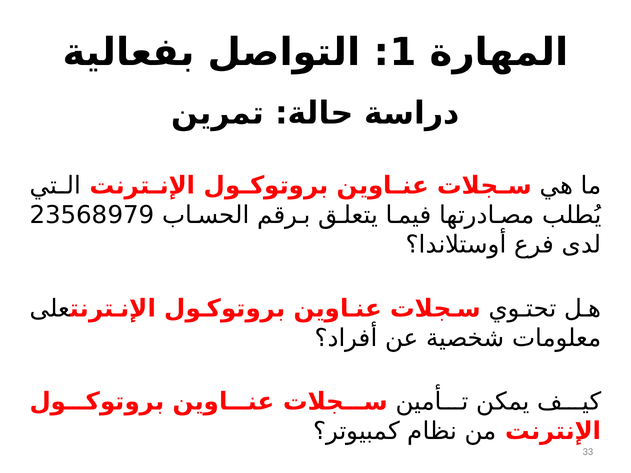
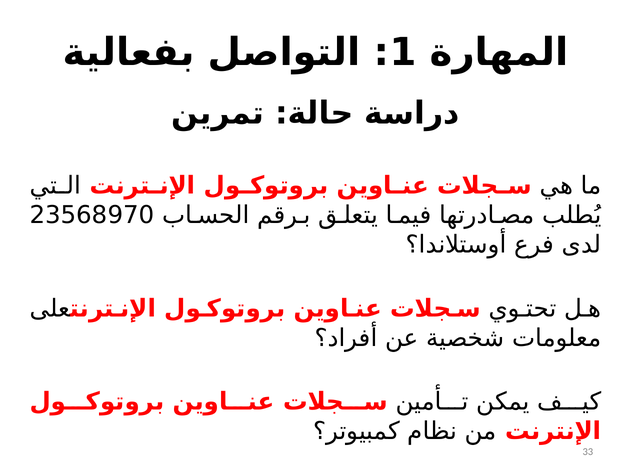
23568979: 23568979 -> 23568970
